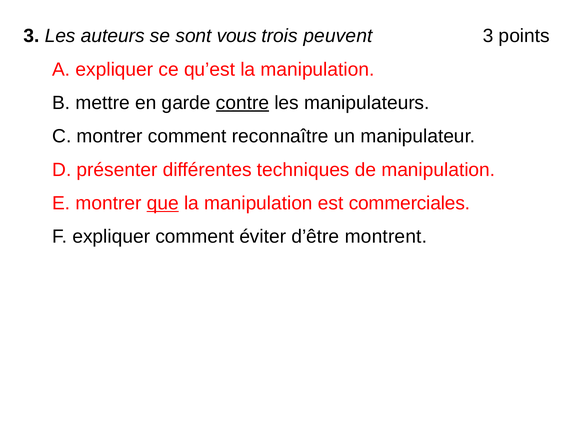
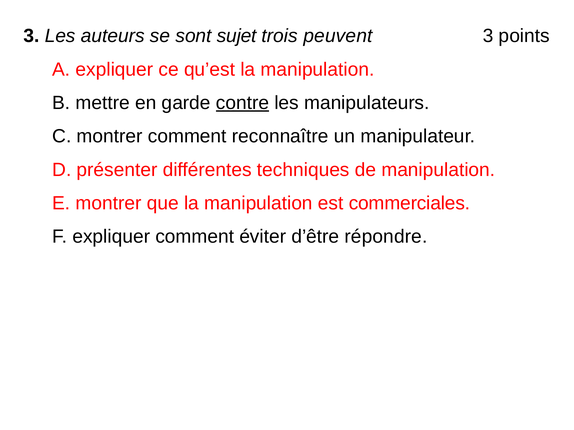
vous: vous -> sujet
que underline: present -> none
montrent: montrent -> répondre
